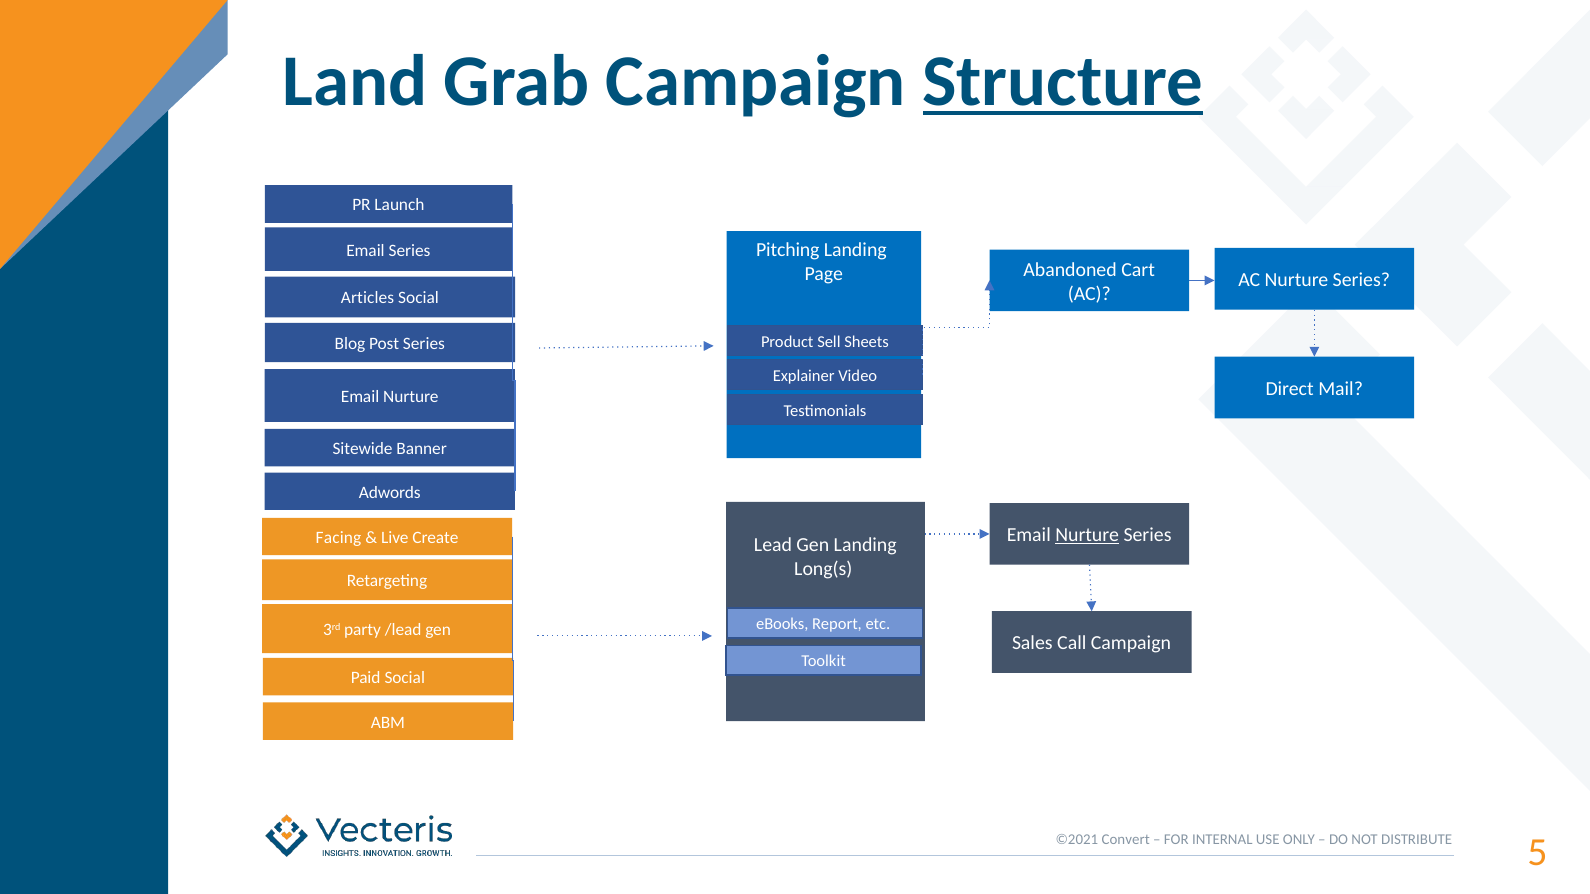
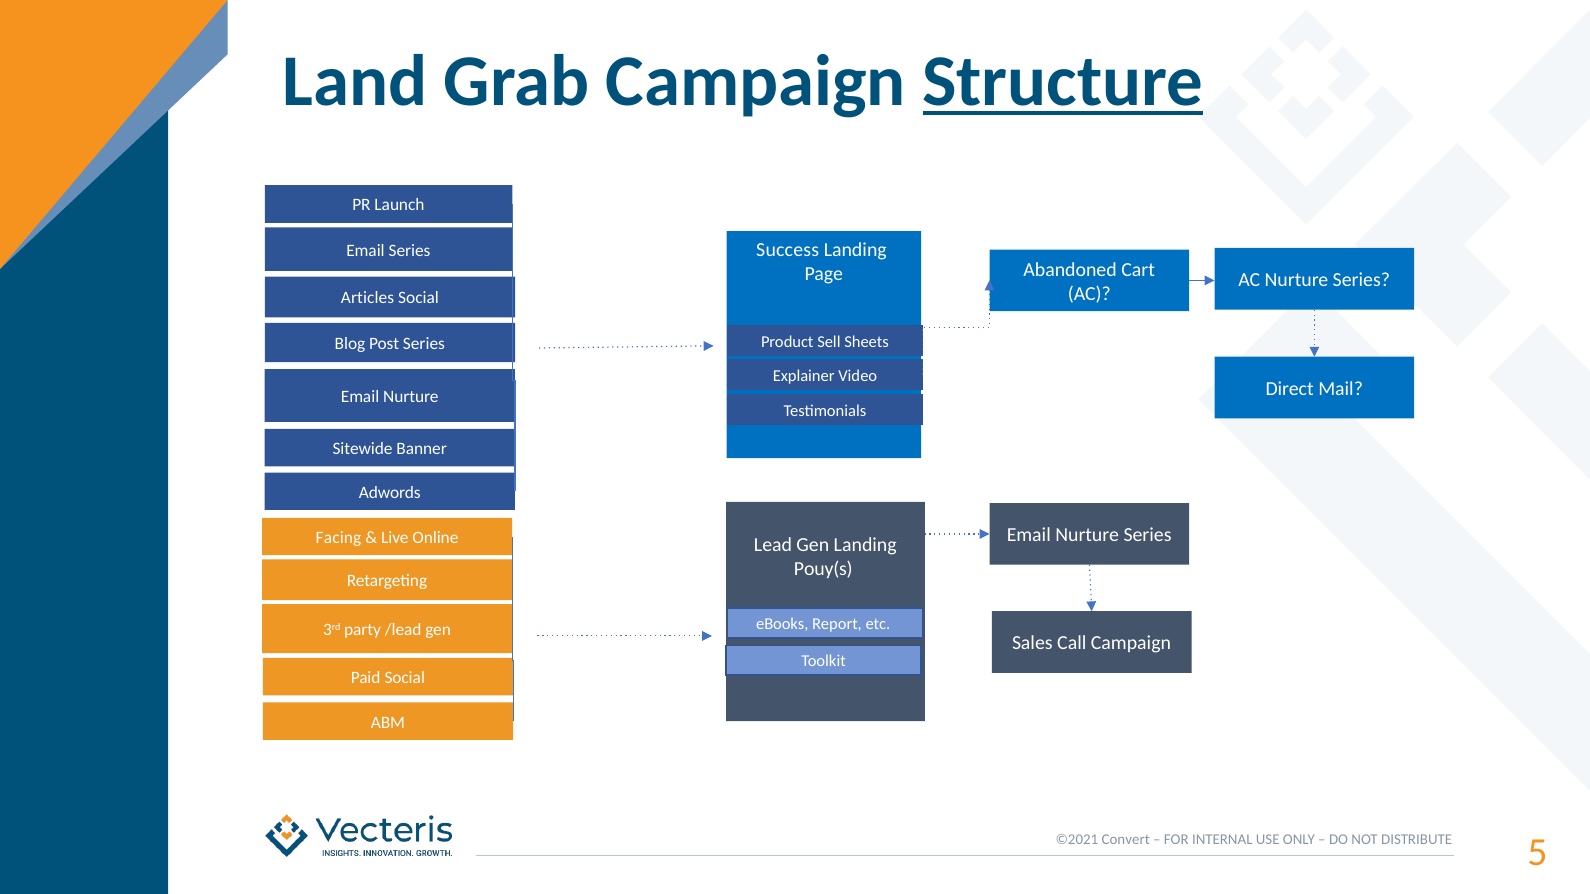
Pitching: Pitching -> Success
Nurture at (1087, 535) underline: present -> none
Create: Create -> Online
Long(s: Long(s -> Pouy(s
